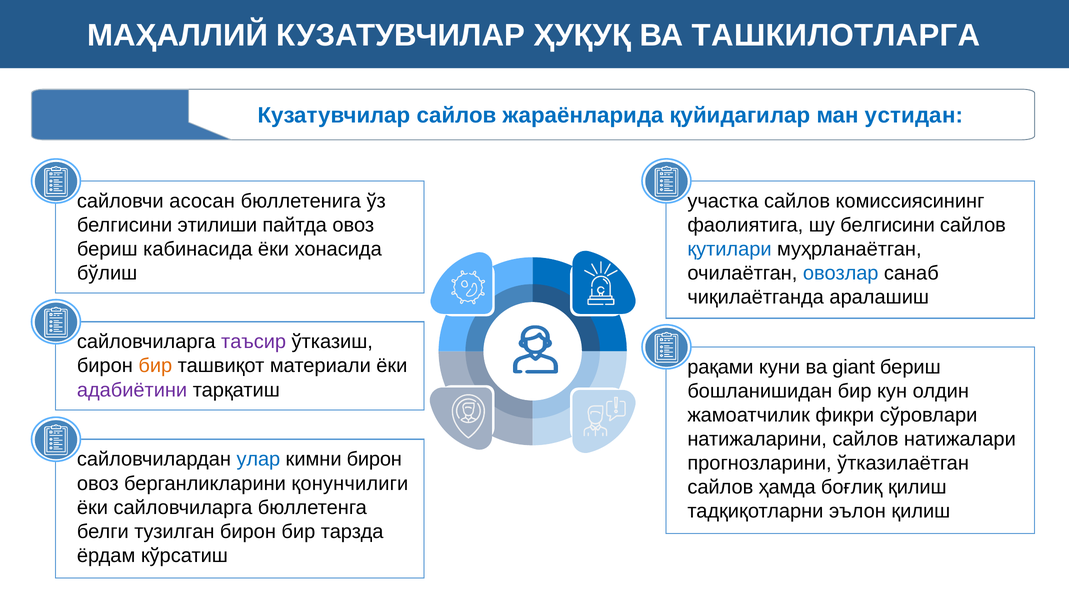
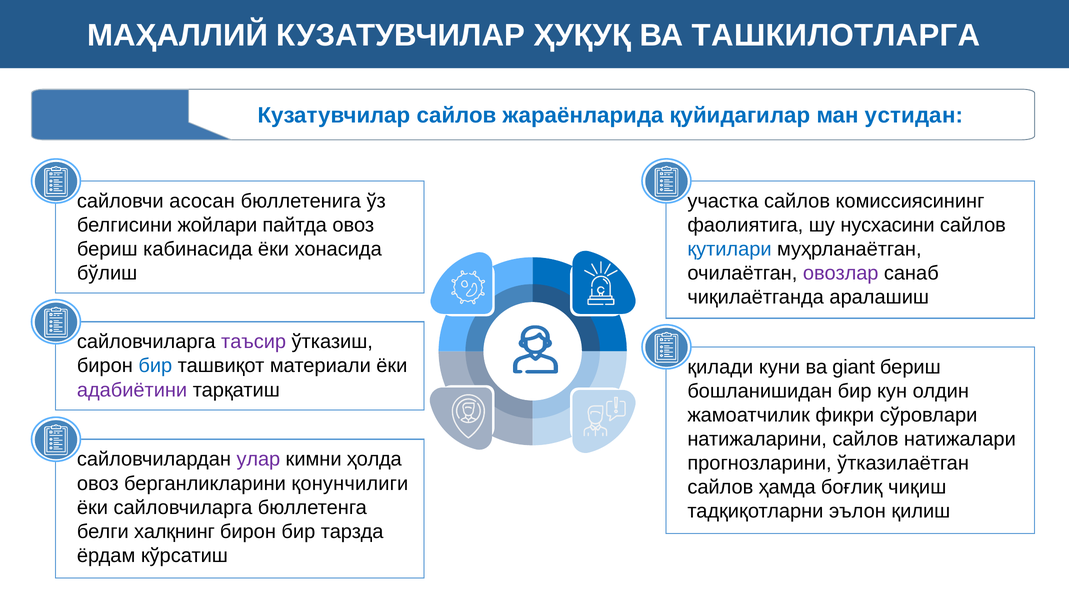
шу белгисини: белгисини -> нусхасини
этилиши: этилиши -> жойлари
овозлар colour: blue -> purple
бир at (155, 366) colour: orange -> blue
рақами: рақами -> қилади
улар colour: blue -> purple
кимни бирон: бирон -> ҳолда
боғлиқ қилиш: қилиш -> чиқиш
тузилган: тузилган -> халқнинг
